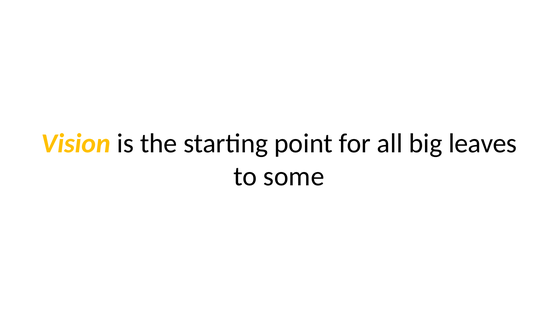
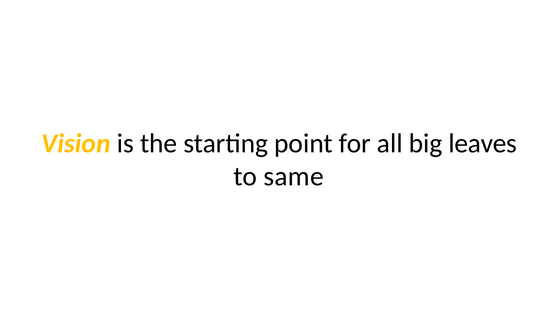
some: some -> same
